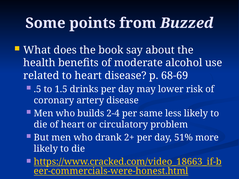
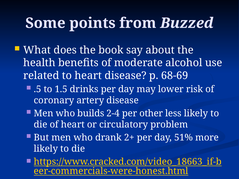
same: same -> other
